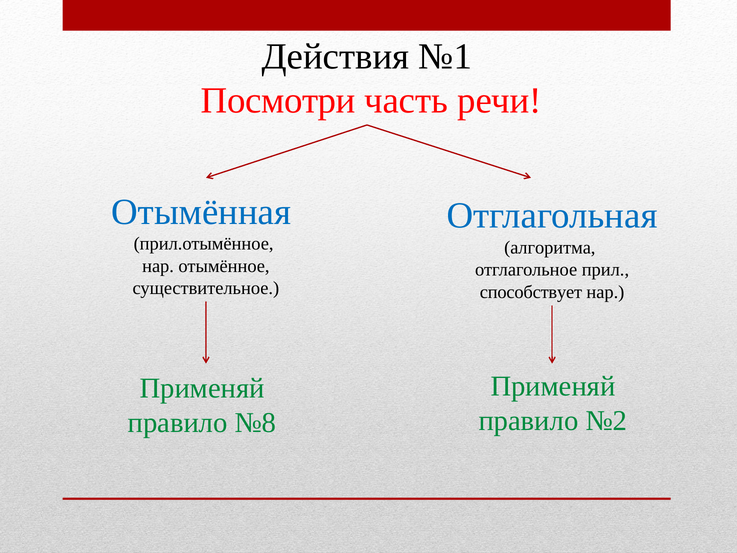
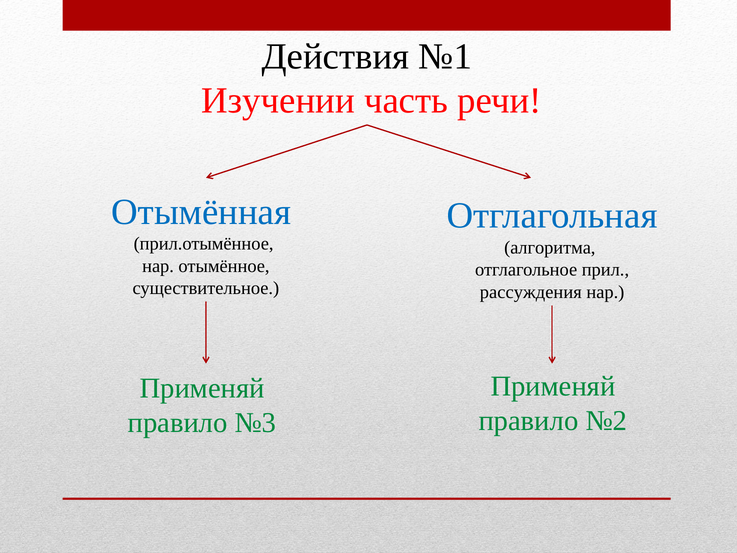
Посмотри: Посмотри -> Изучении
способствует: способствует -> рассуждения
№8: №8 -> №3
